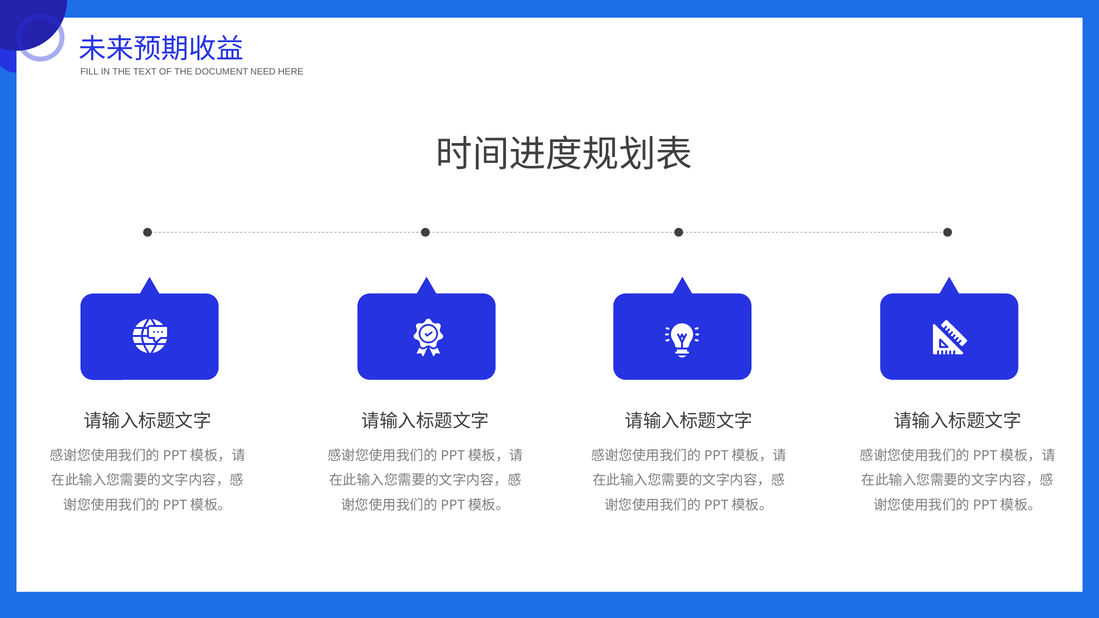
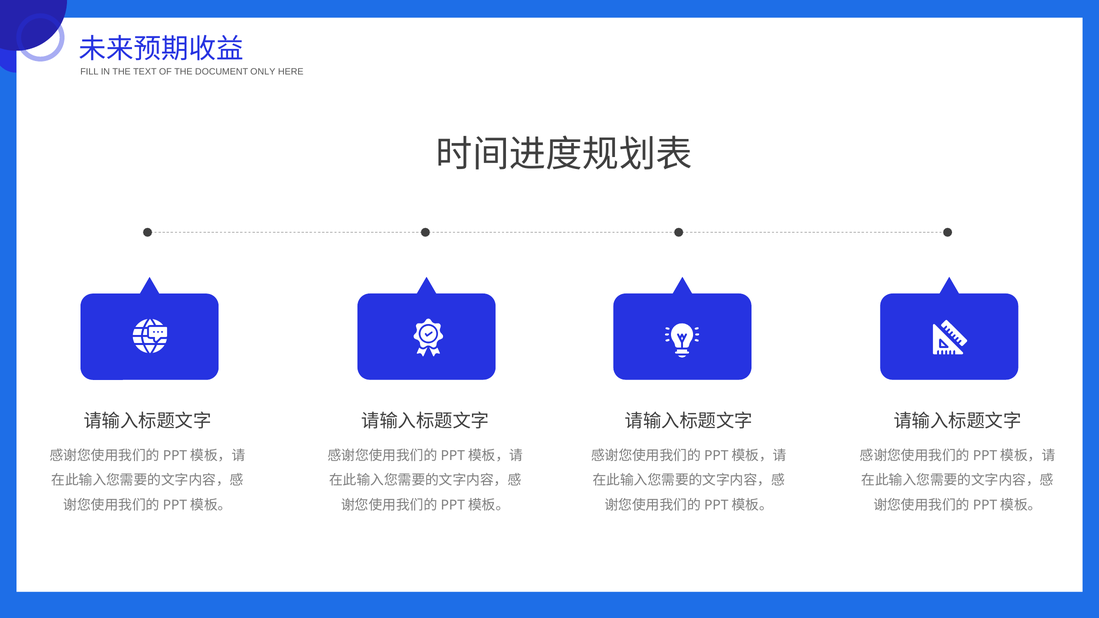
NEED: NEED -> ONLY
